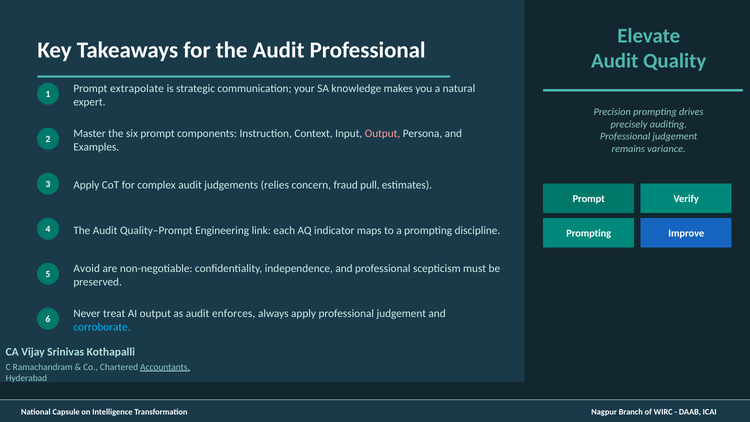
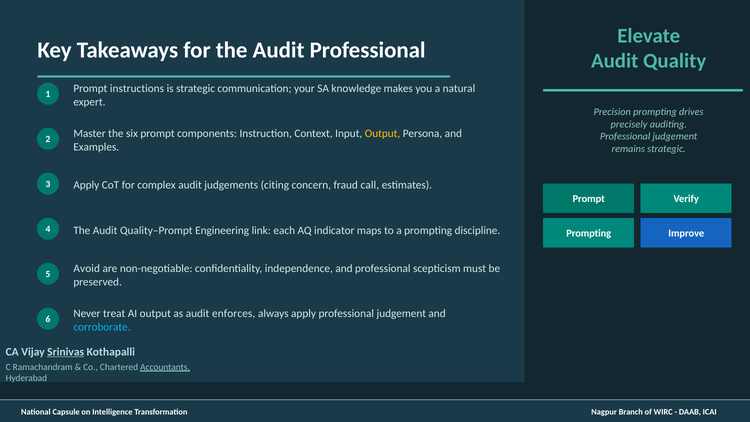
extrapolate: extrapolate -> instructions
Output at (383, 133) colour: pink -> yellow
remains variance: variance -> strategic
relies: relies -> citing
pull: pull -> call
Srinivas underline: none -> present
